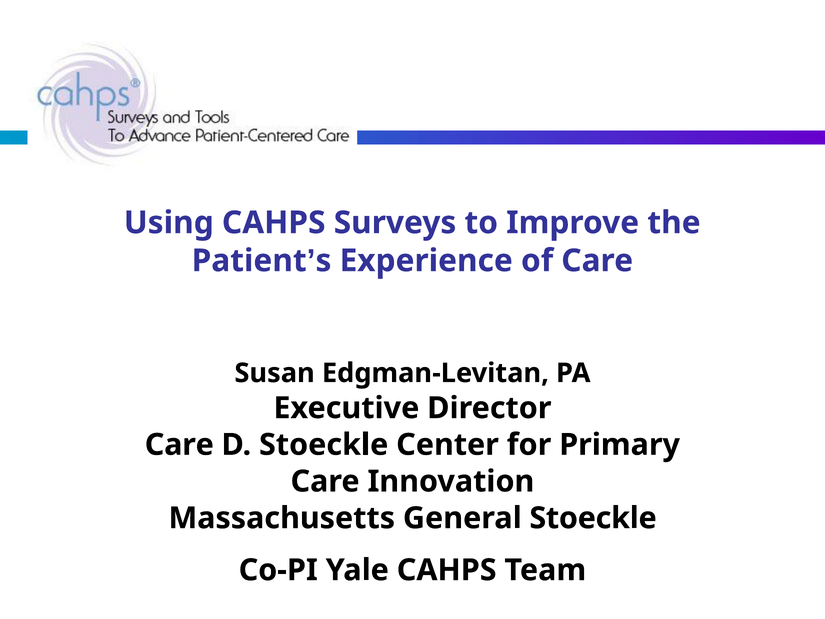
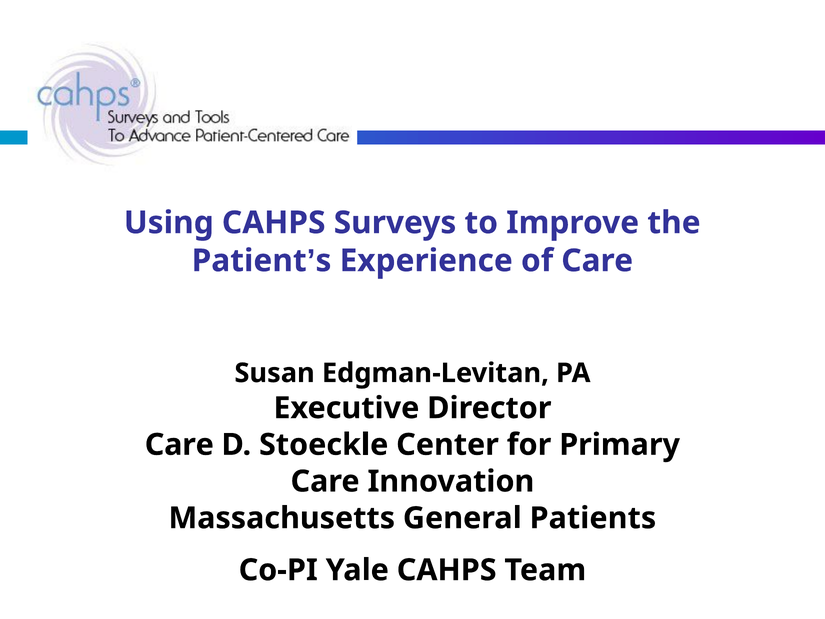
General Stoeckle: Stoeckle -> Patients
